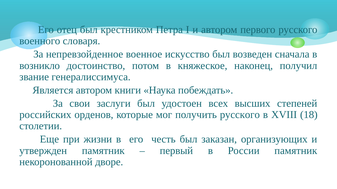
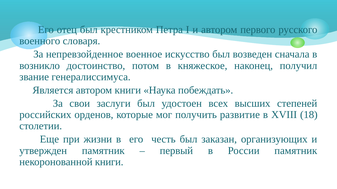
получить русского: русского -> развитие
некоронованной дворе: дворе -> книги
